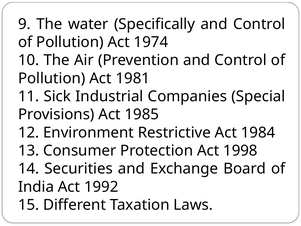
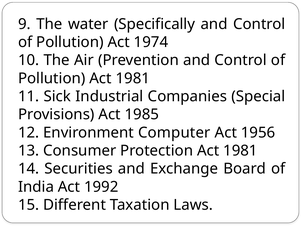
Restrictive: Restrictive -> Computer
1984: 1984 -> 1956
Protection Act 1998: 1998 -> 1981
